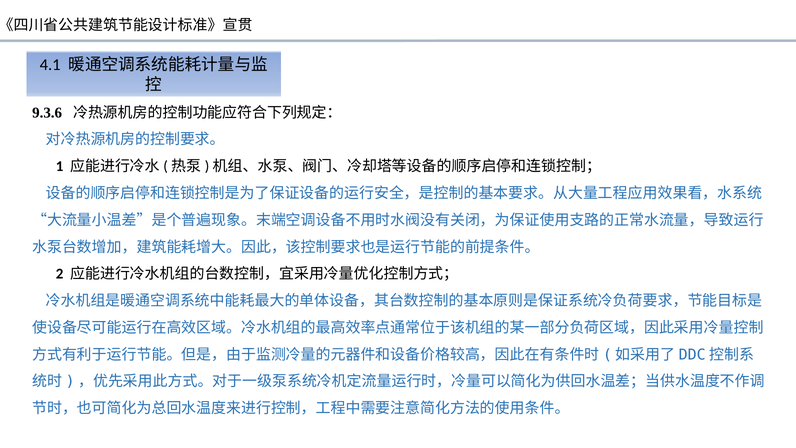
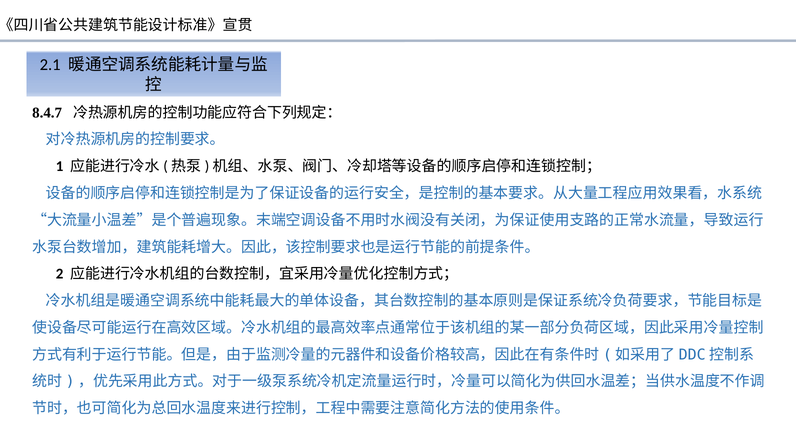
4.1: 4.1 -> 2.1
9.3.6: 9.3.6 -> 8.4.7
